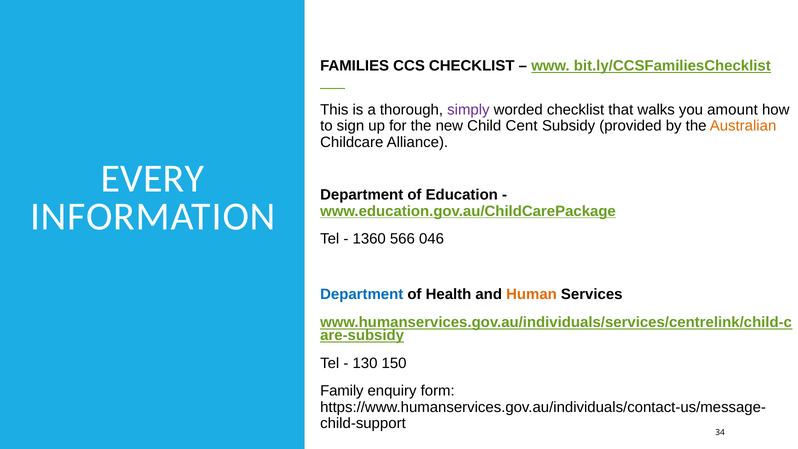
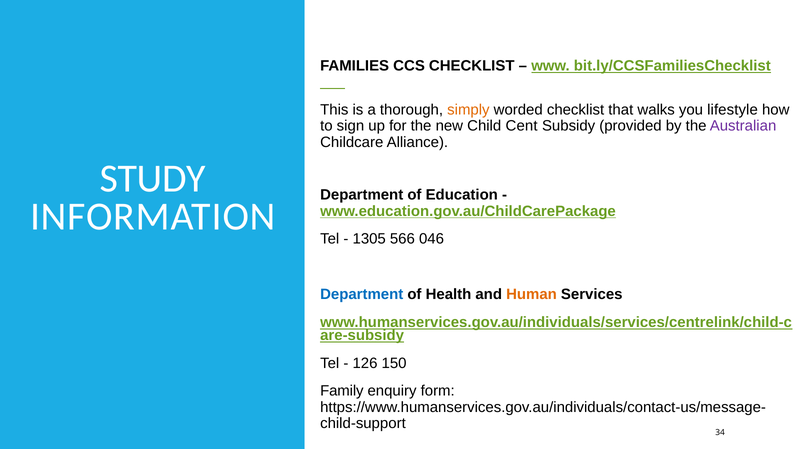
simply colour: purple -> orange
amount: amount -> lifestyle
Australian colour: orange -> purple
EVERY: EVERY -> STUDY
1360: 1360 -> 1305
130: 130 -> 126
